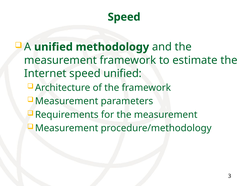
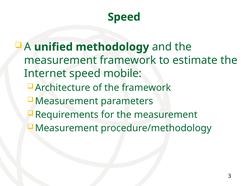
speed unified: unified -> mobile
